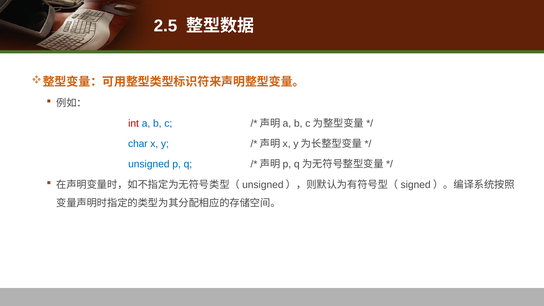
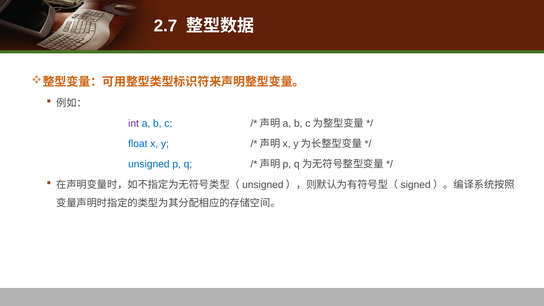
2.5: 2.5 -> 2.7
int colour: red -> purple
char: char -> float
